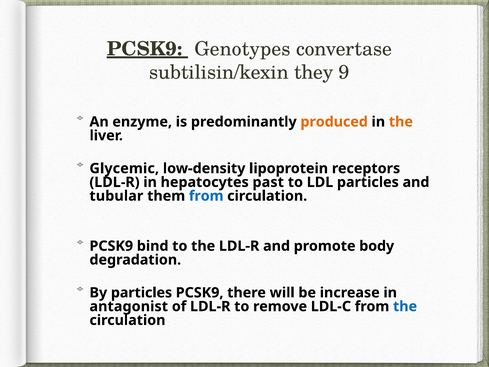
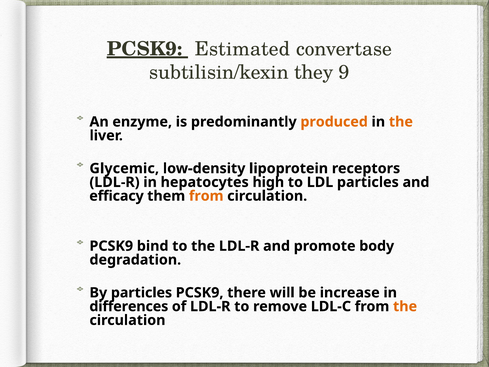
Genotypes: Genotypes -> Estimated
past: past -> high
tubular: tubular -> efficacy
from at (206, 196) colour: blue -> orange
antagonist: antagonist -> differences
the at (405, 306) colour: blue -> orange
